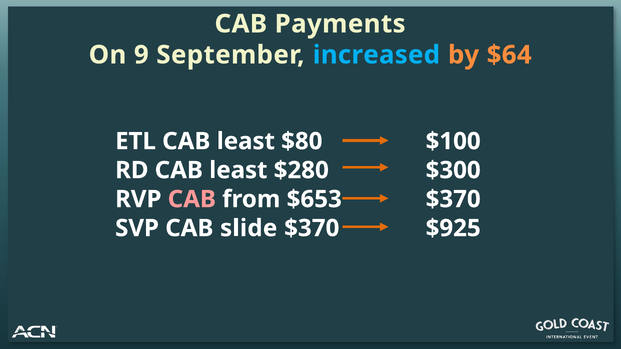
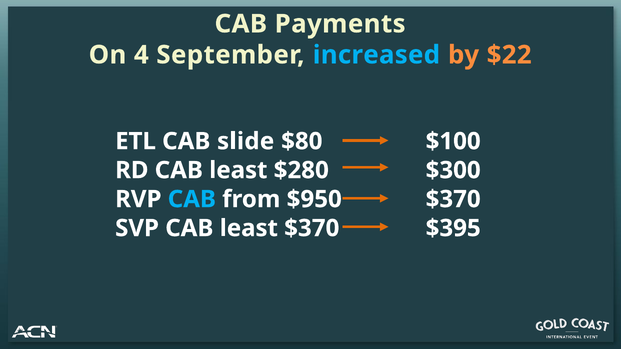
9: 9 -> 4
$64: $64 -> $22
ETL CAB least: least -> slide
CAB at (192, 199) colour: pink -> light blue
$653: $653 -> $950
SVP CAB slide: slide -> least
$925: $925 -> $395
